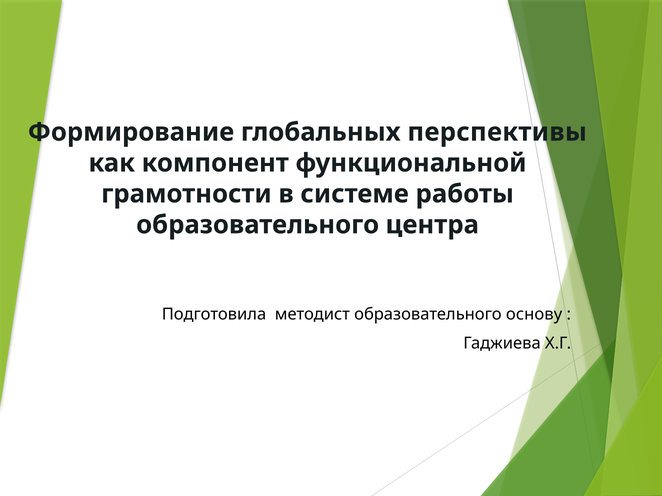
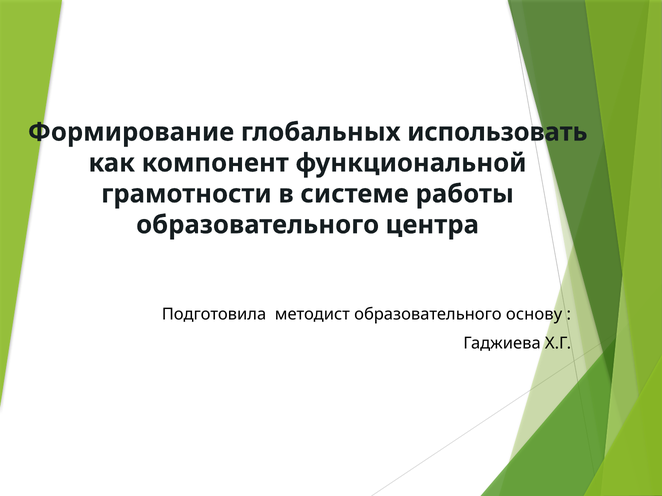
перспективы: перспективы -> использовать
